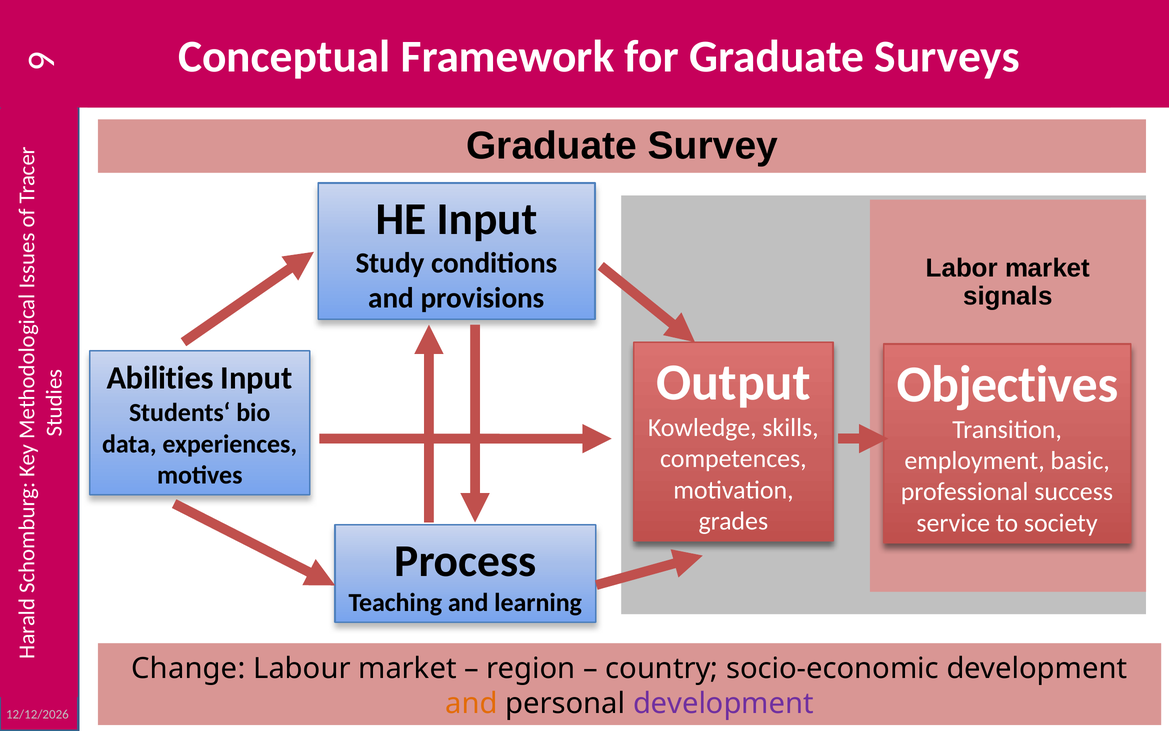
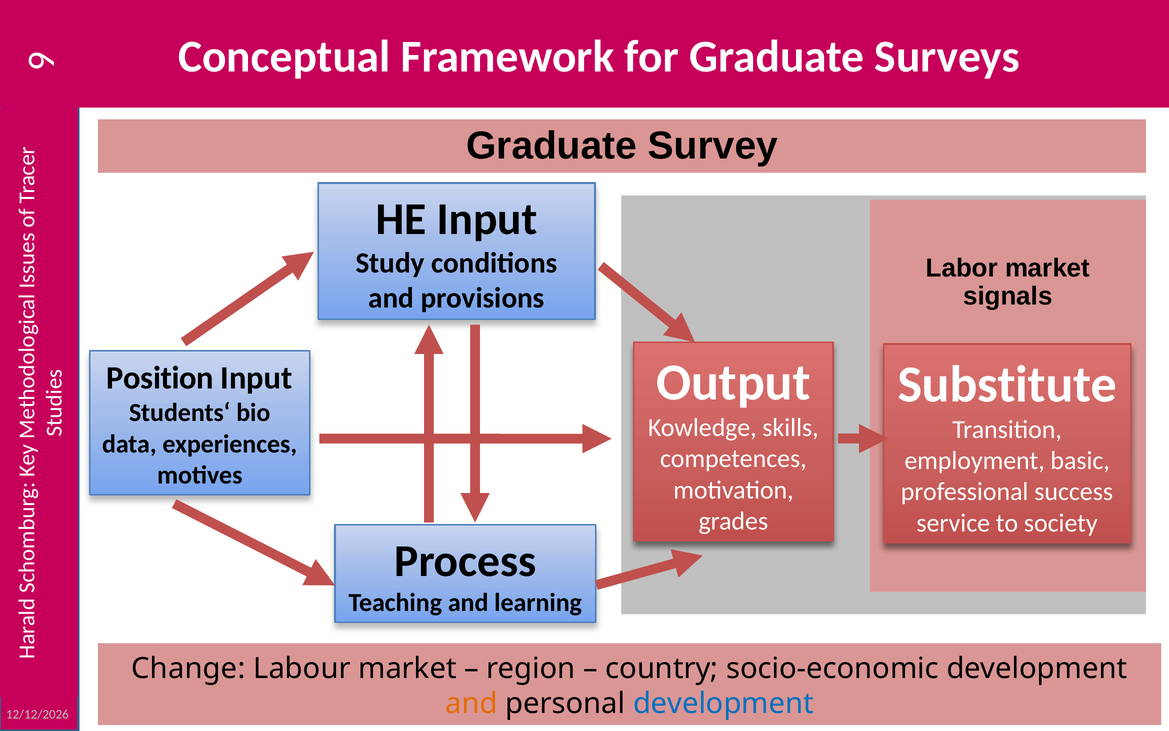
Objectives: Objectives -> Substitute
Abilities: Abilities -> Position
development at (723, 703) colour: purple -> blue
